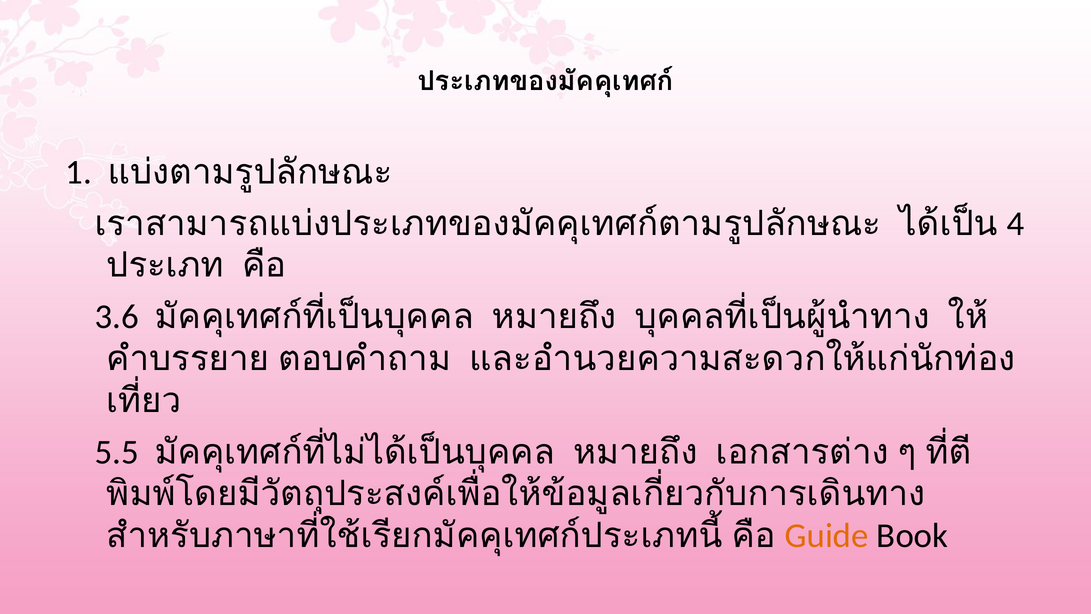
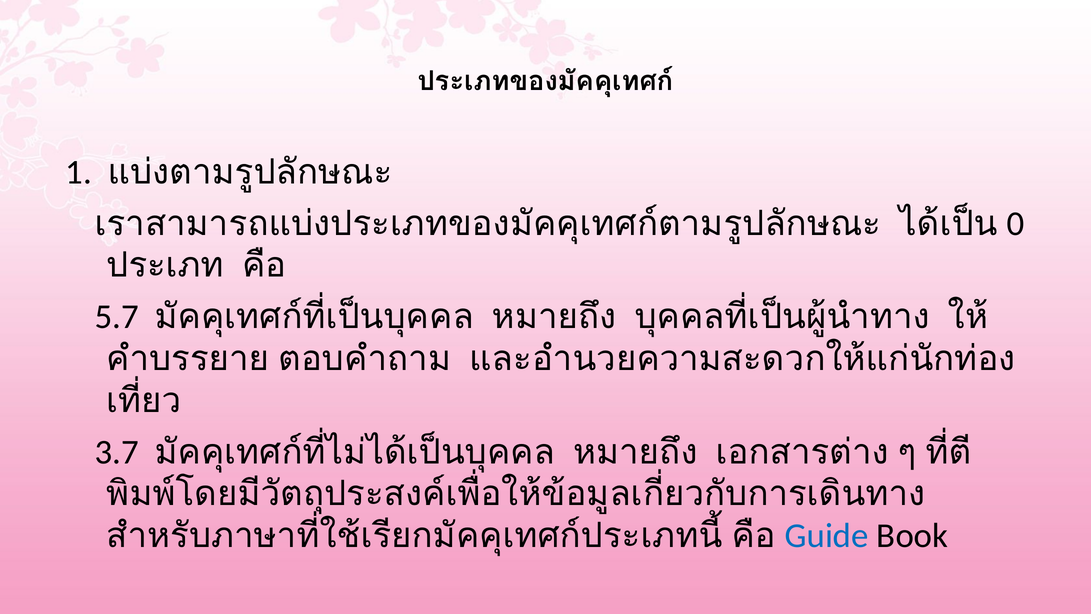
4: 4 -> 0
3.6: 3.6 -> 5.7
5.5: 5.5 -> 3.7
Guide colour: orange -> blue
